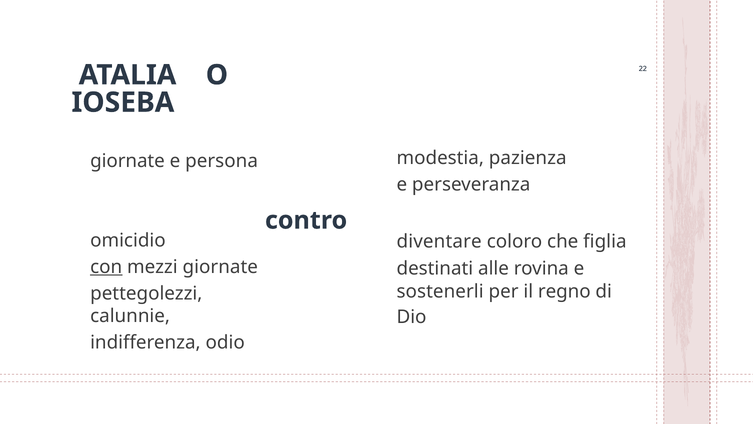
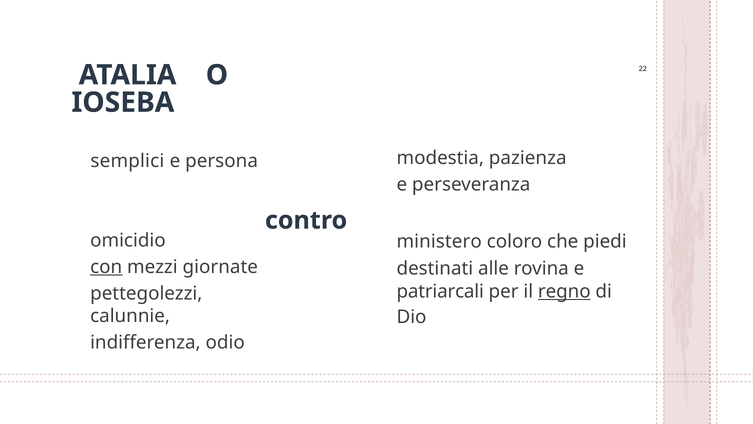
giornate at (128, 161): giornate -> semplici
diventare: diventare -> ministero
figlia: figlia -> piedi
sostenerli: sostenerli -> patriarcali
regno underline: none -> present
